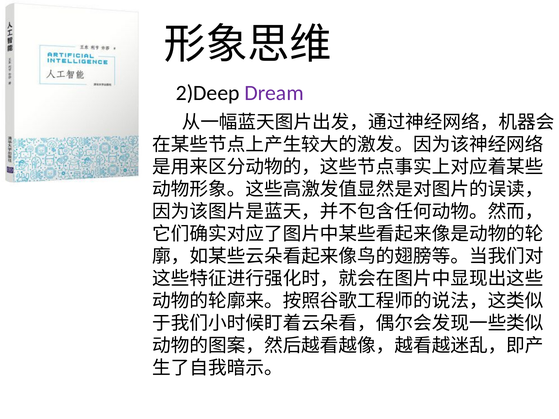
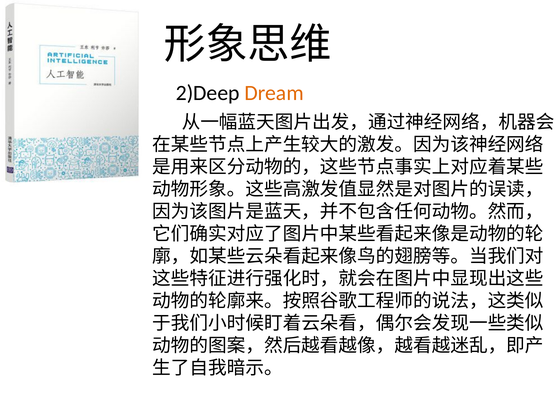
Dream colour: purple -> orange
